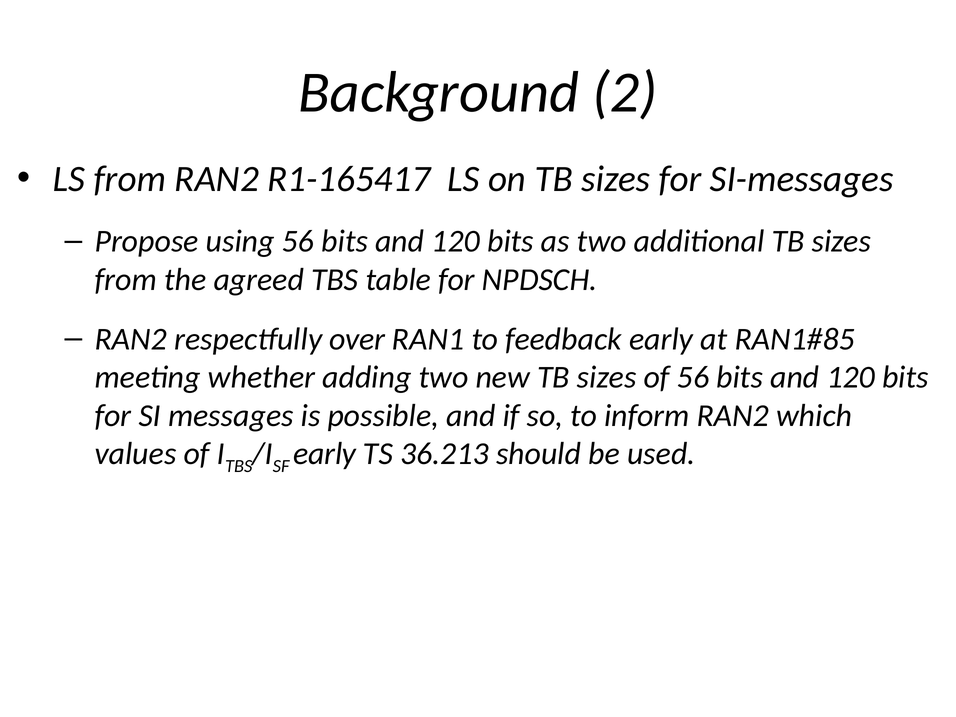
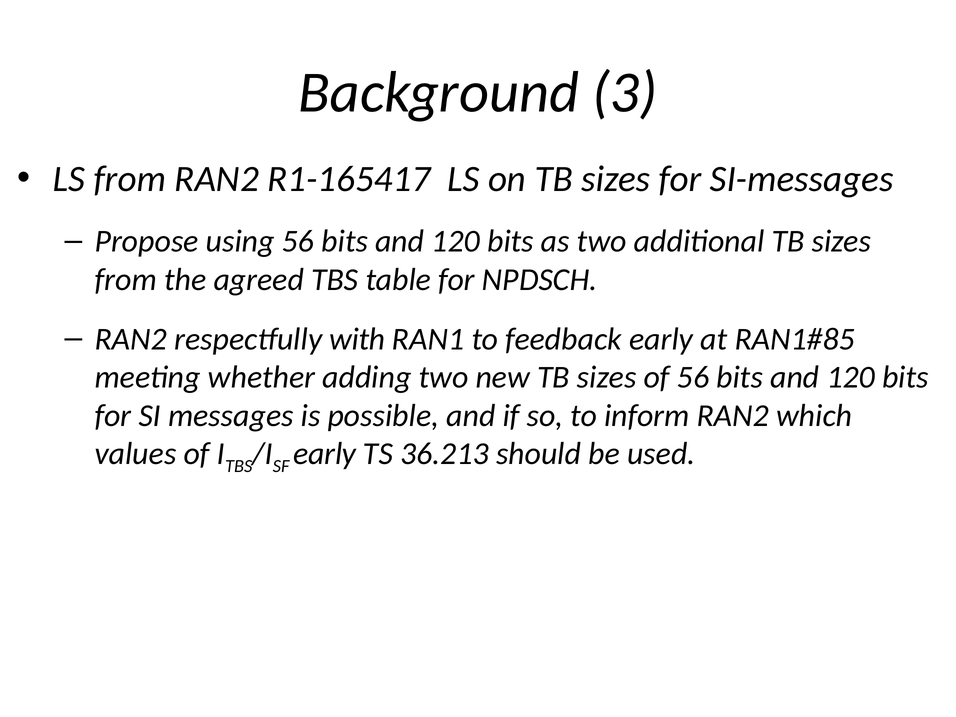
2: 2 -> 3
over: over -> with
